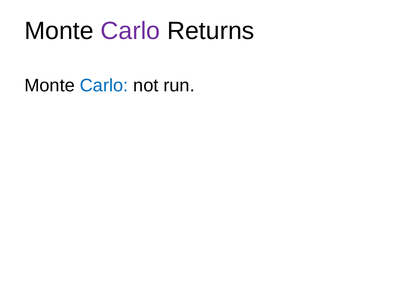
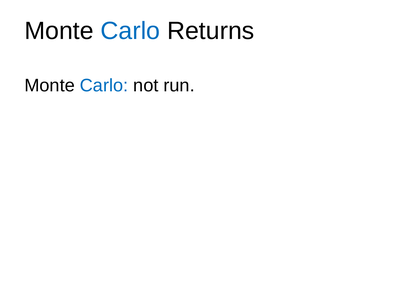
Carlo at (130, 31) colour: purple -> blue
